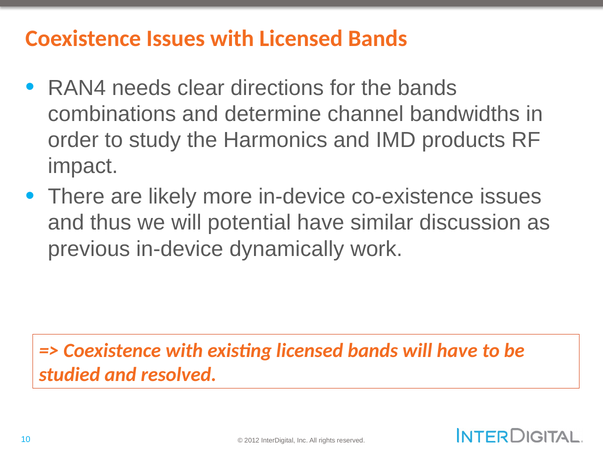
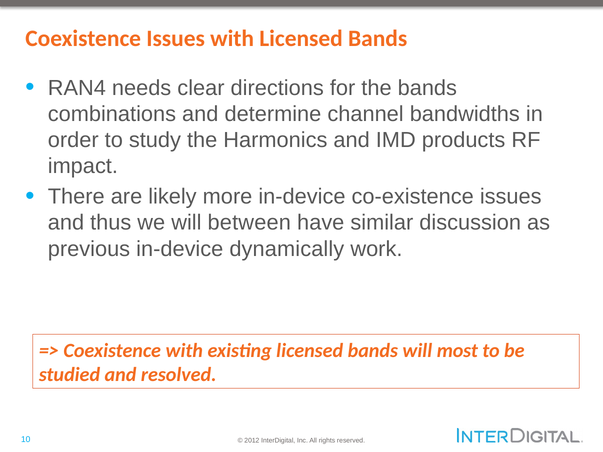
potential: potential -> between
will have: have -> most
